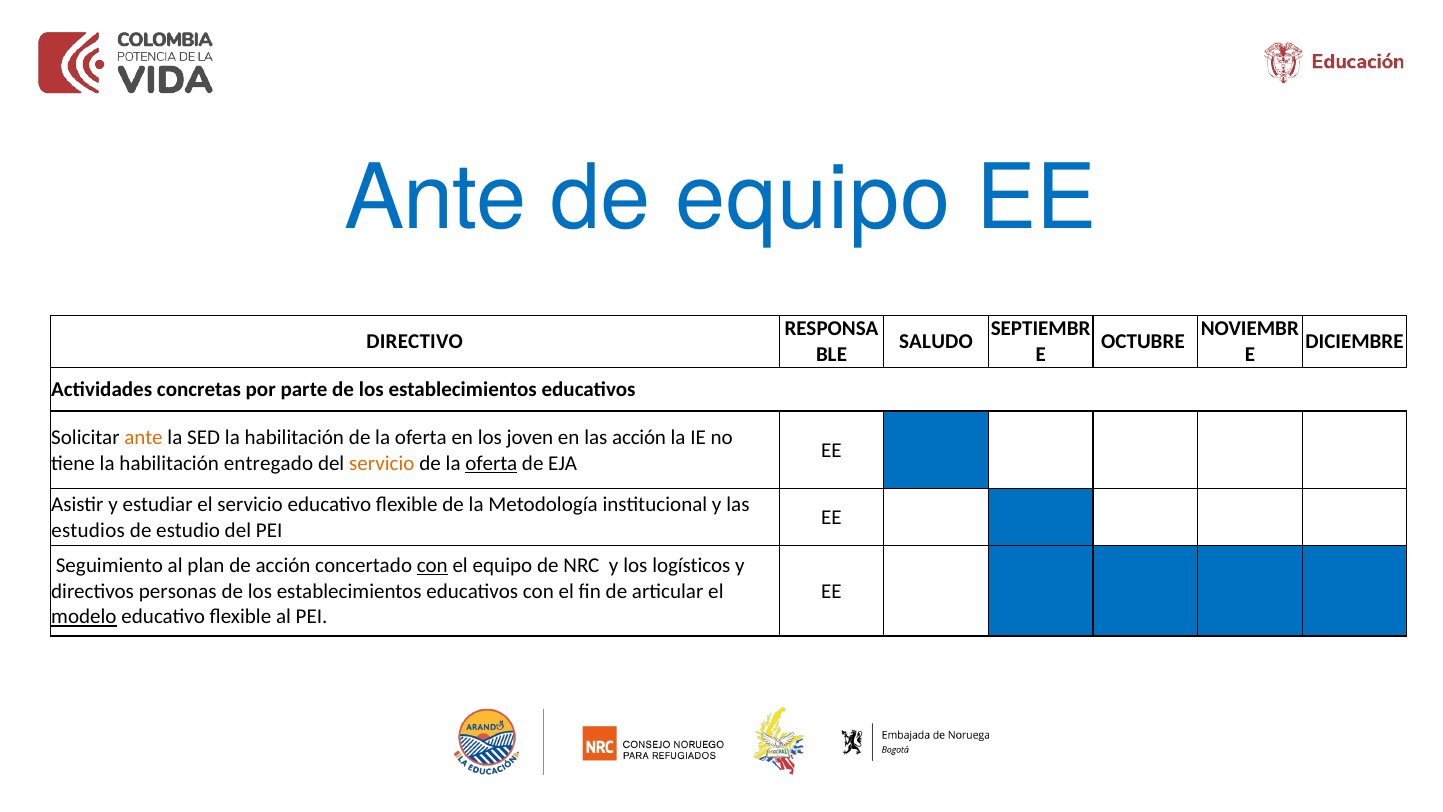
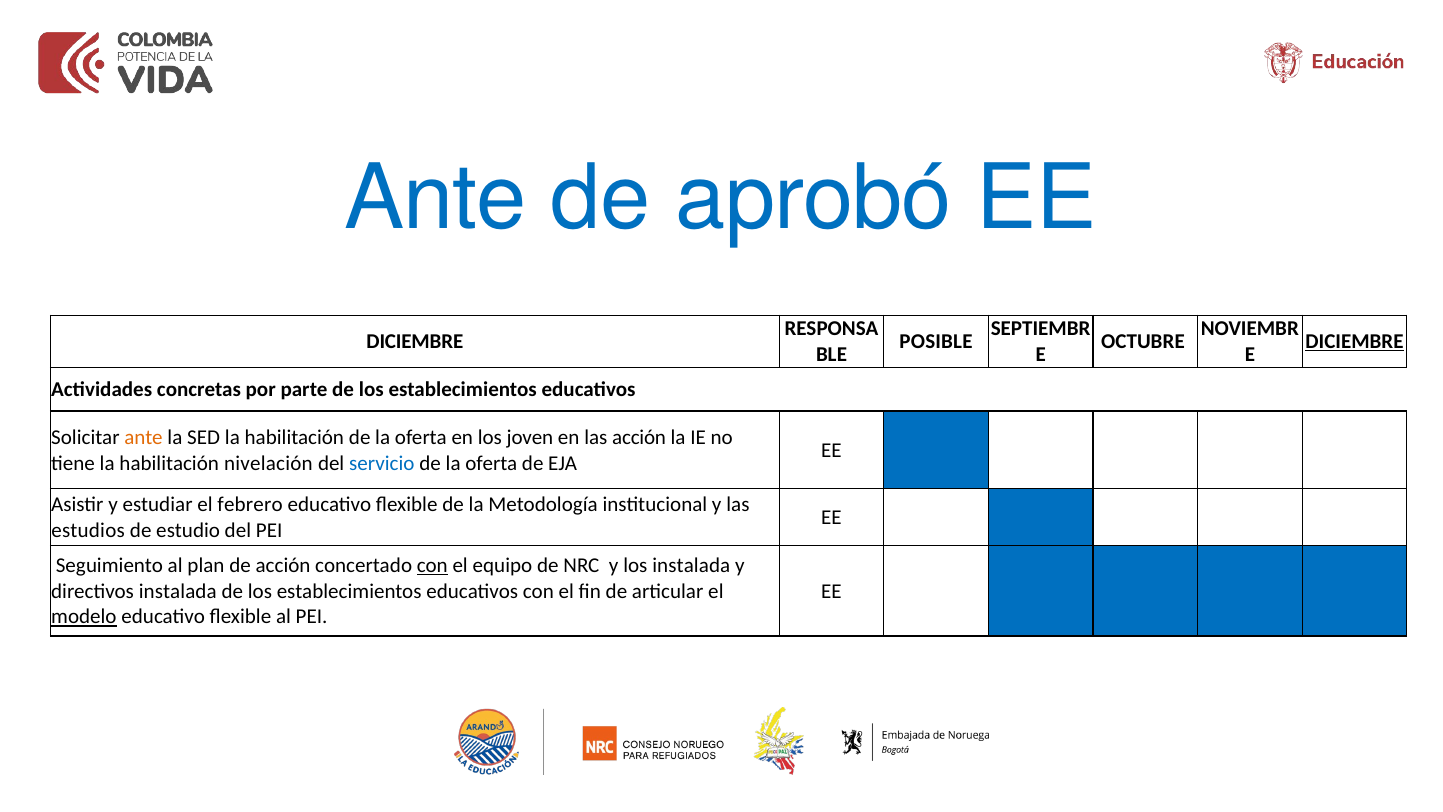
de equipo: equipo -> aprobó
DIRECTIVO at (415, 342): DIRECTIVO -> DICIEMBRE
SALUDO: SALUDO -> POSIBLE
DICIEMBRE at (1354, 342) underline: none -> present
entregado: entregado -> nivelación
servicio at (382, 463) colour: orange -> blue
oferta at (491, 463) underline: present -> none
el servicio: servicio -> febrero
los logísticos: logísticos -> instalada
directivos personas: personas -> instalada
